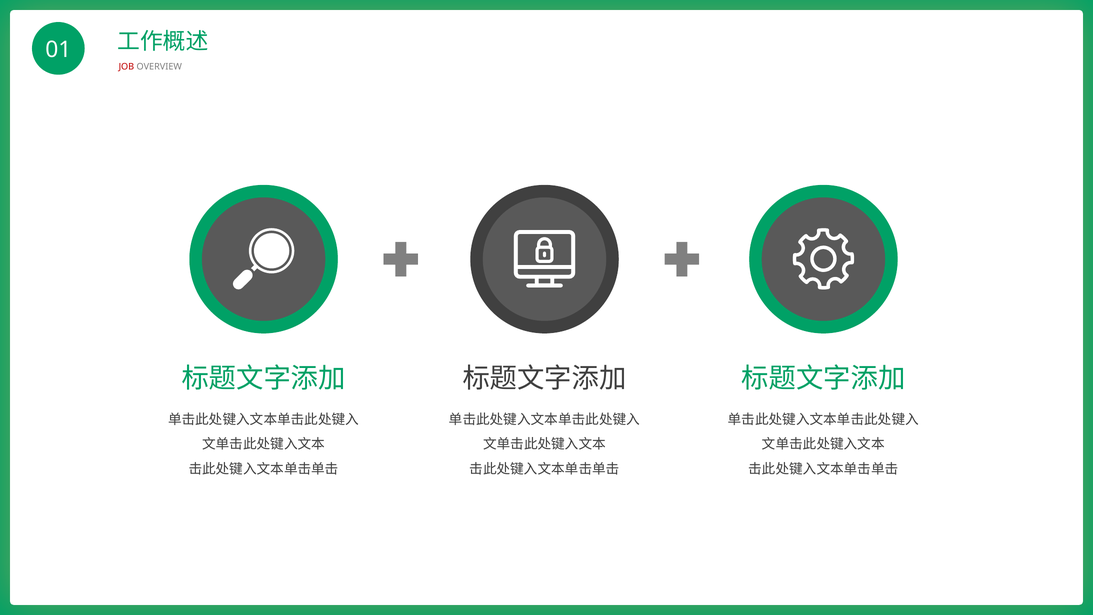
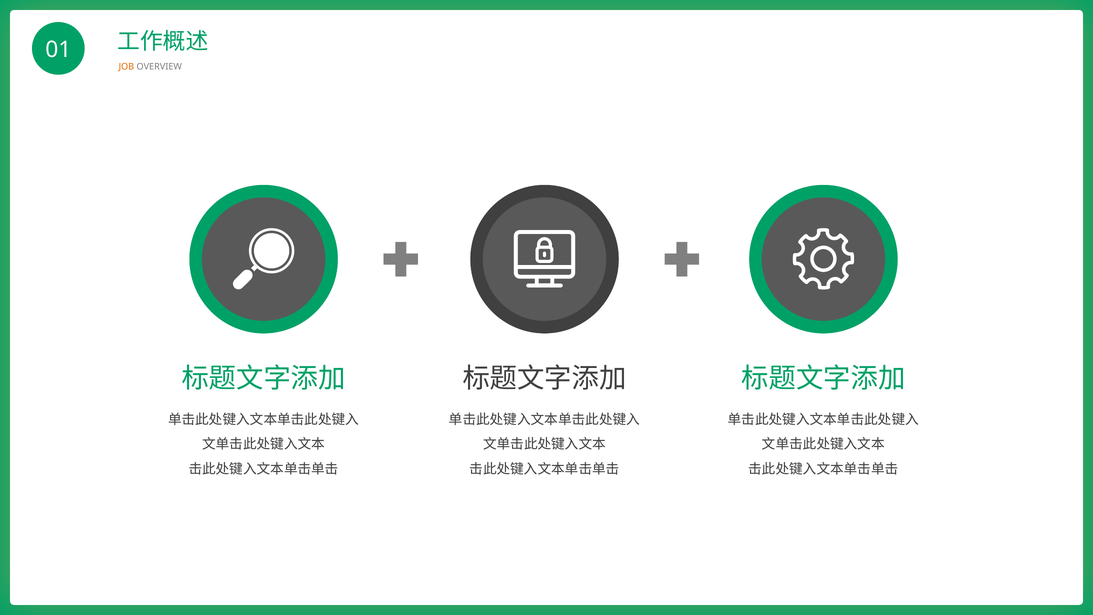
JOB colour: red -> orange
